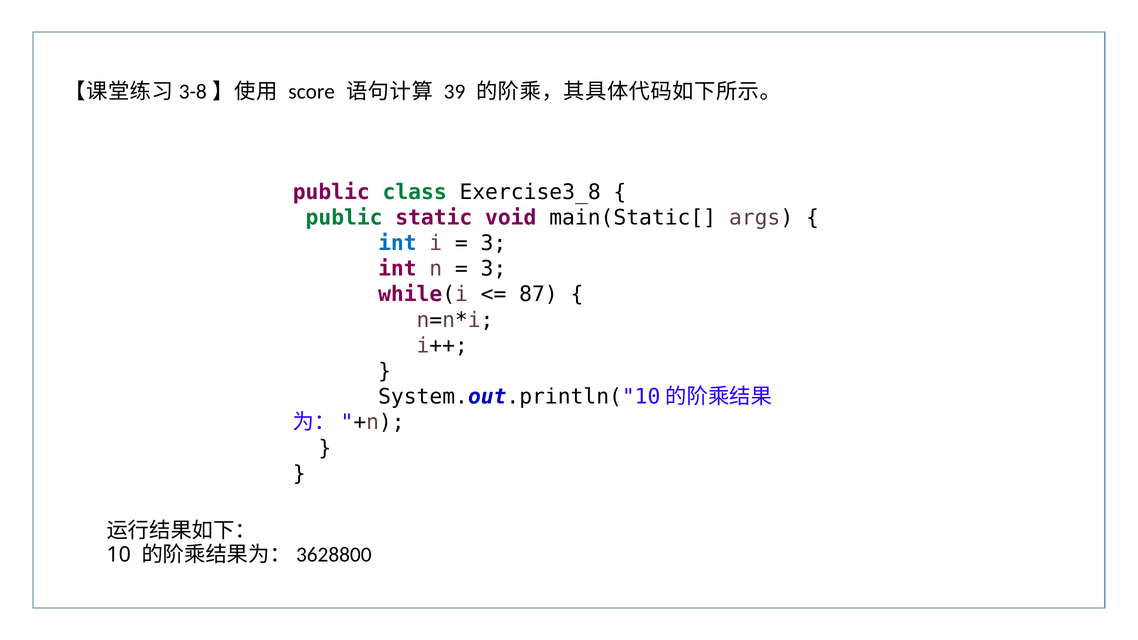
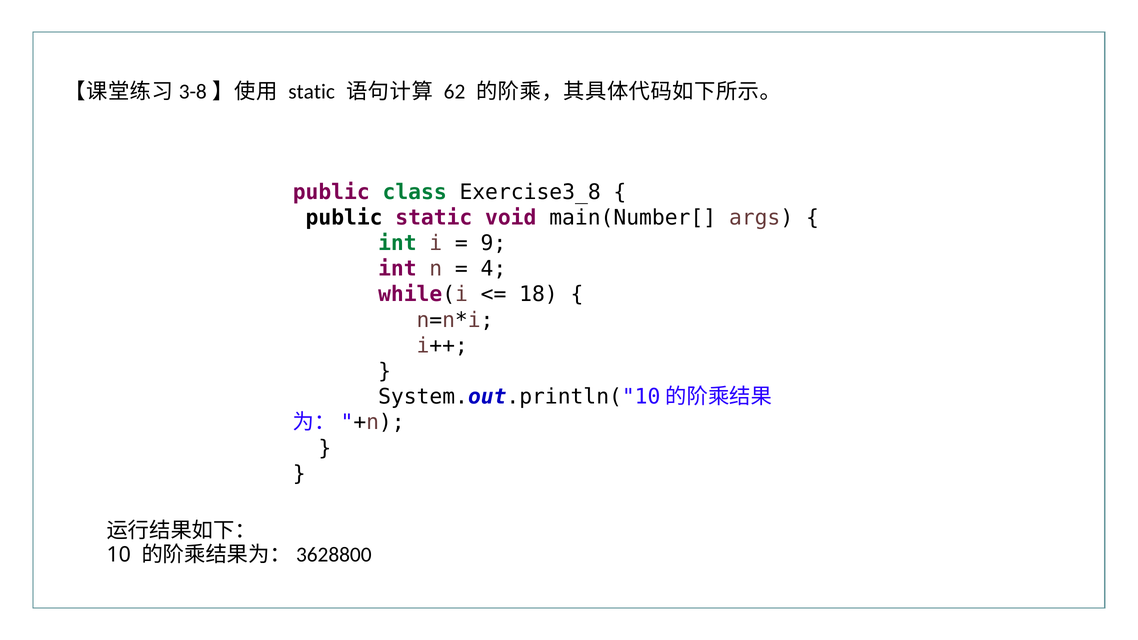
score at (312, 92): score -> static
39: 39 -> 62
public at (344, 218) colour: green -> black
main(Static[: main(Static[ -> main(Number[
int at (397, 243) colour: blue -> green
3 at (493, 243): 3 -> 9
3 at (493, 269): 3 -> 4
87: 87 -> 18
